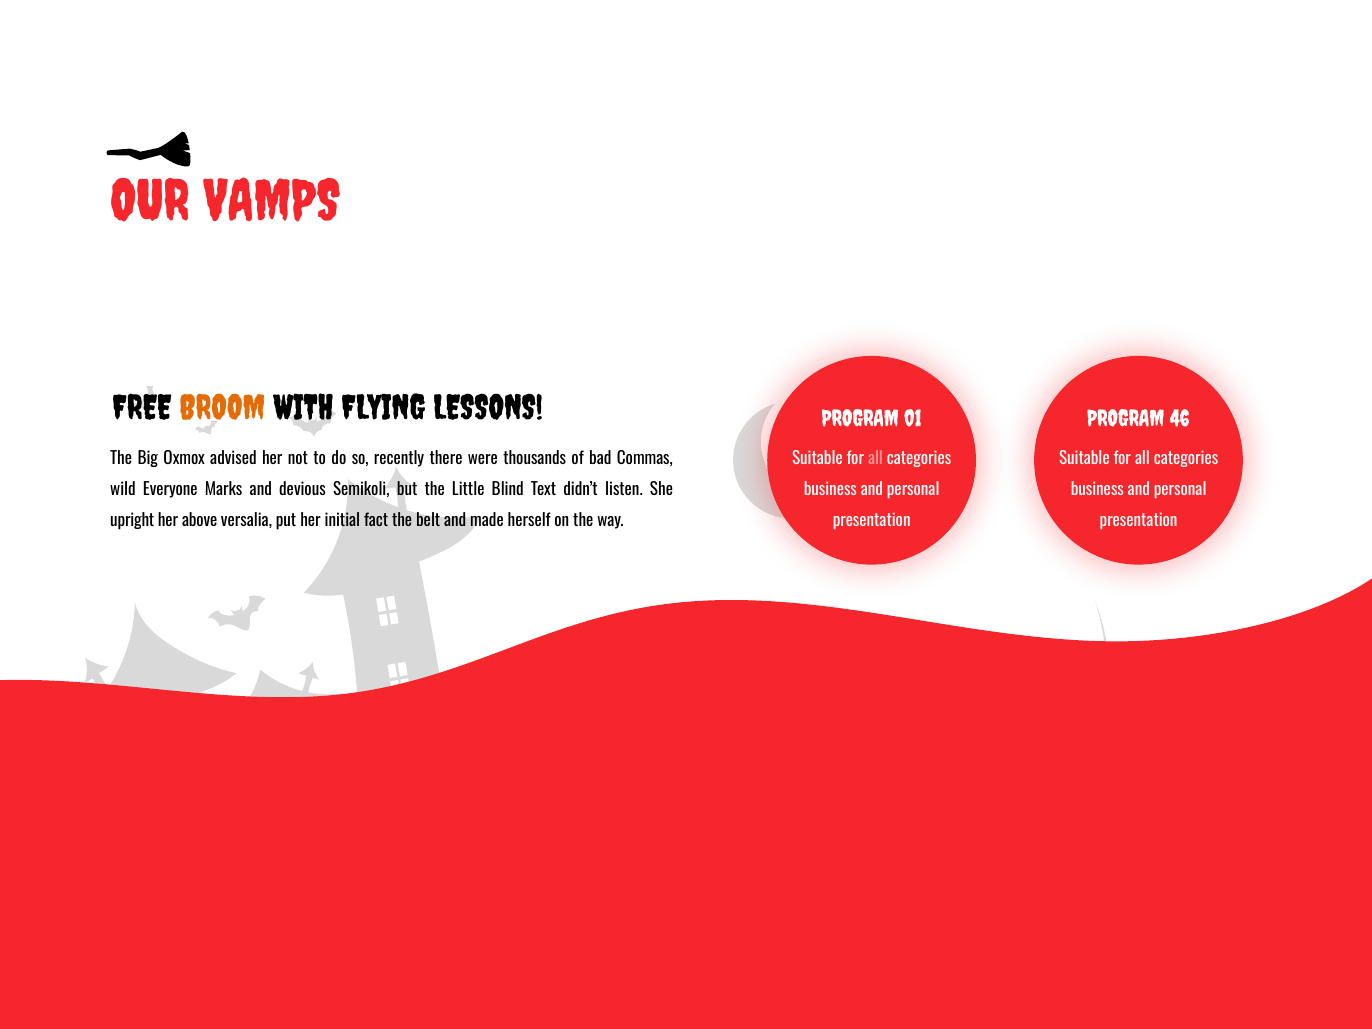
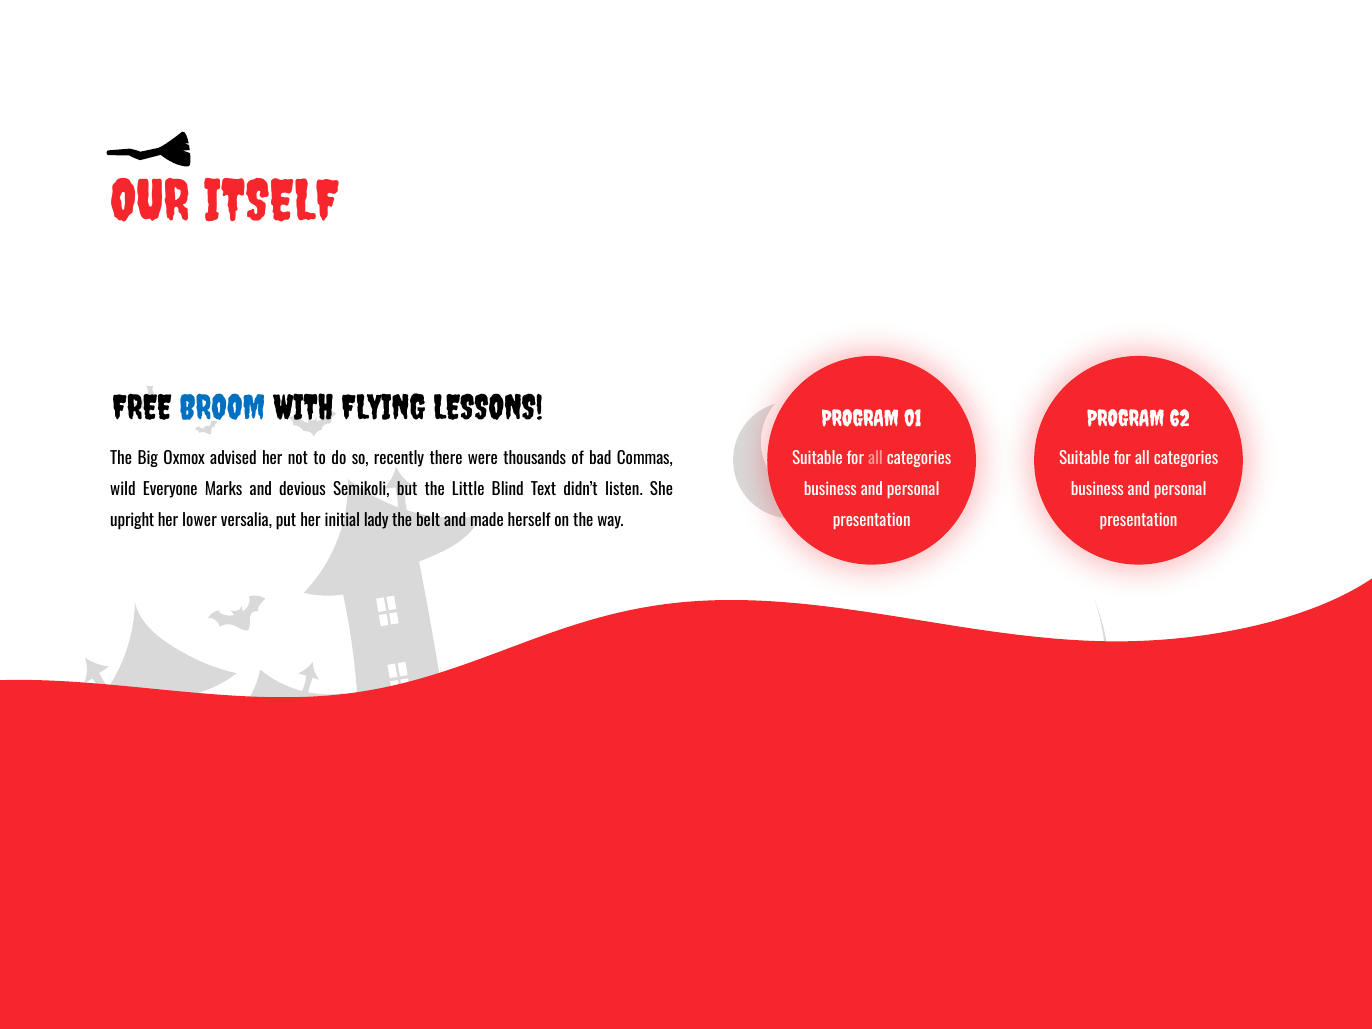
VAMPS: VAMPS -> ITSELF
BROOM colour: orange -> blue
46: 46 -> 62
above: above -> lower
fact: fact -> lady
